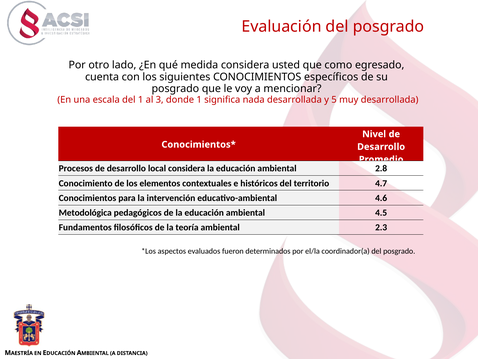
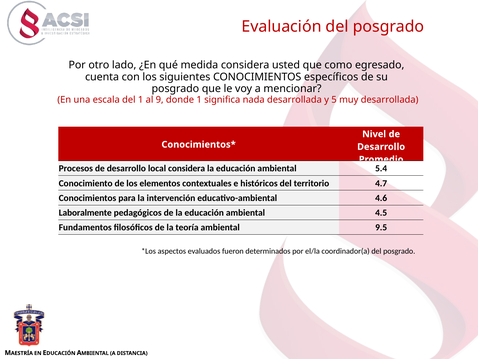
3: 3 -> 9
2.8: 2.8 -> 5.4
Metodológica: Metodológica -> Laboralmente
2.3: 2.3 -> 9.5
